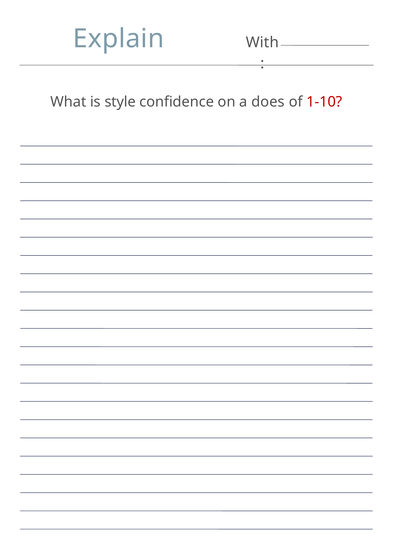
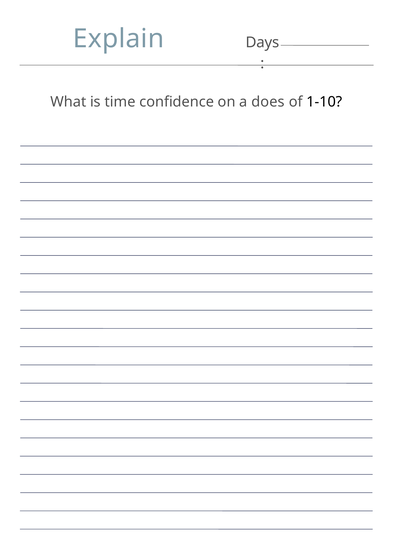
With: With -> Days
style: style -> time
1-10 colour: red -> black
